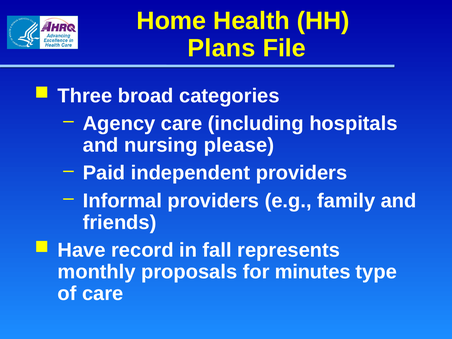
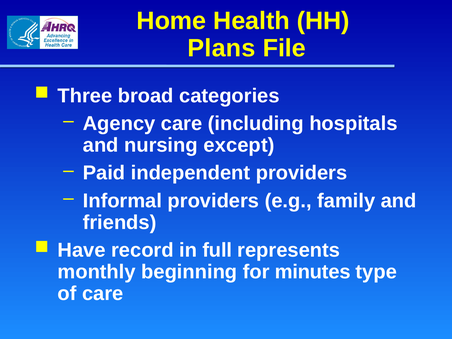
please: please -> except
fall: fall -> full
proposals: proposals -> beginning
